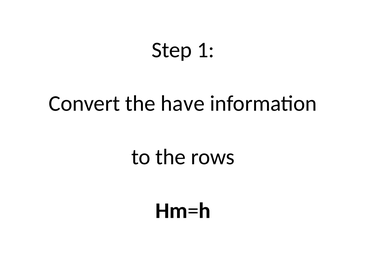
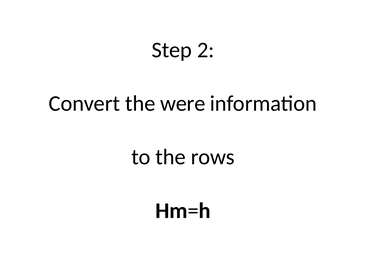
1: 1 -> 2
have: have -> were
